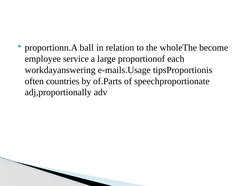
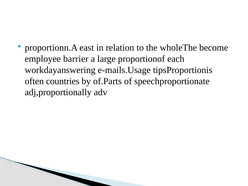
ball: ball -> east
service: service -> barrier
